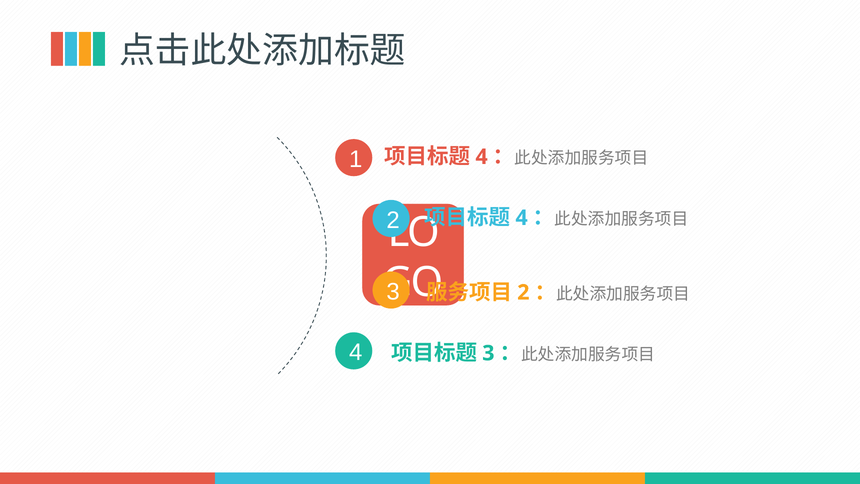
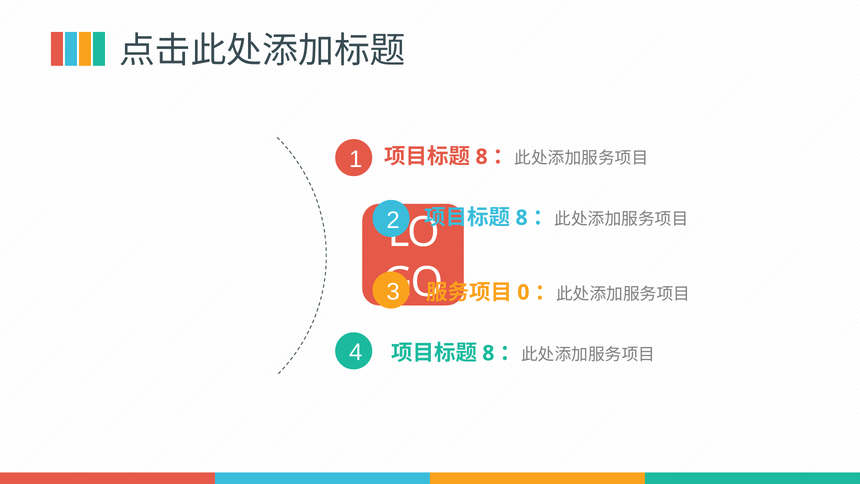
4 at (482, 157): 4 -> 8
4 at (522, 218): 4 -> 8
2 at (523, 292): 2 -> 0
3 at (488, 353): 3 -> 8
